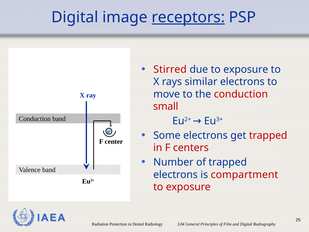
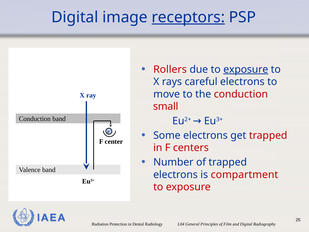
Stirred: Stirred -> Rollers
exposure at (246, 69) underline: none -> present
similar: similar -> careful
